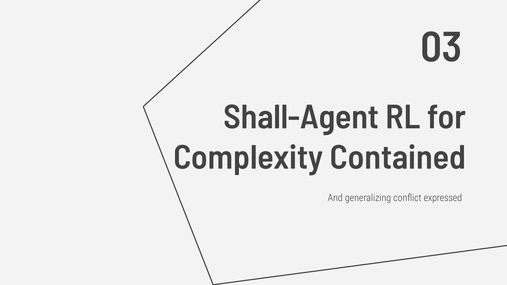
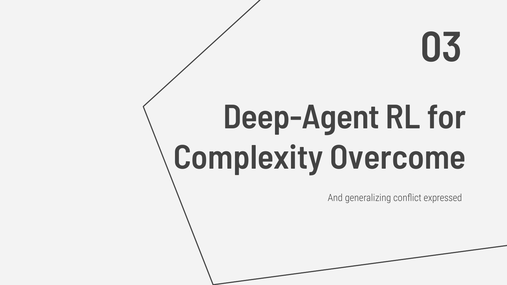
Shall-Agent: Shall-Agent -> Deep-Agent
Contained: Contained -> Overcome
